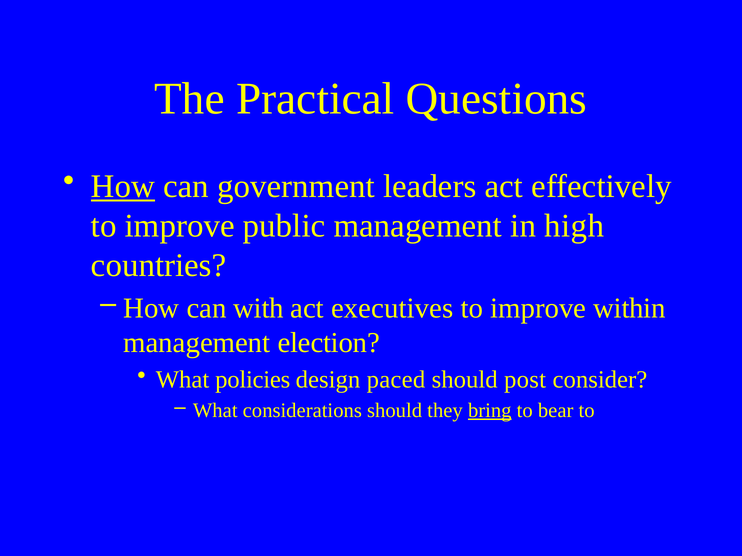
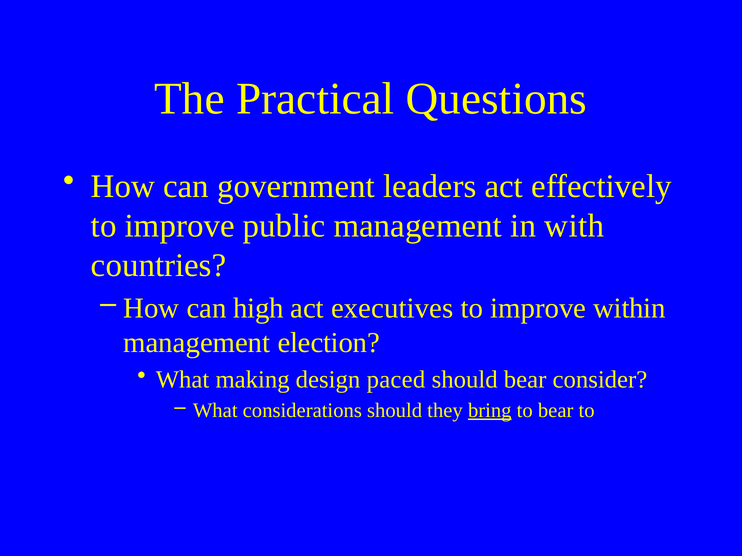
How at (123, 187) underline: present -> none
high: high -> with
with: with -> high
policies: policies -> making
should post: post -> bear
